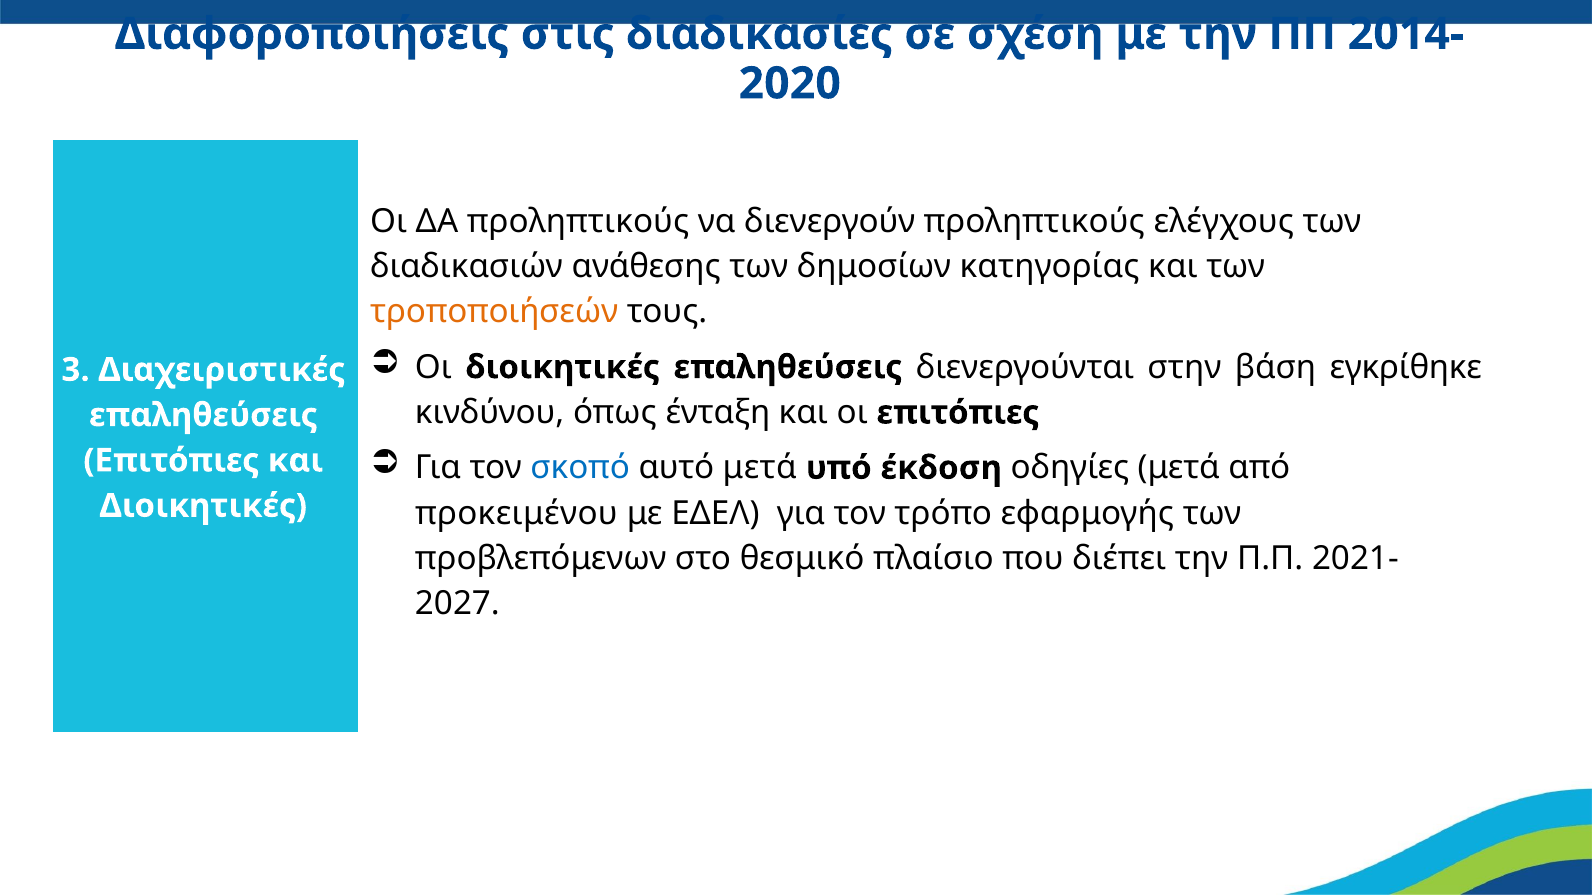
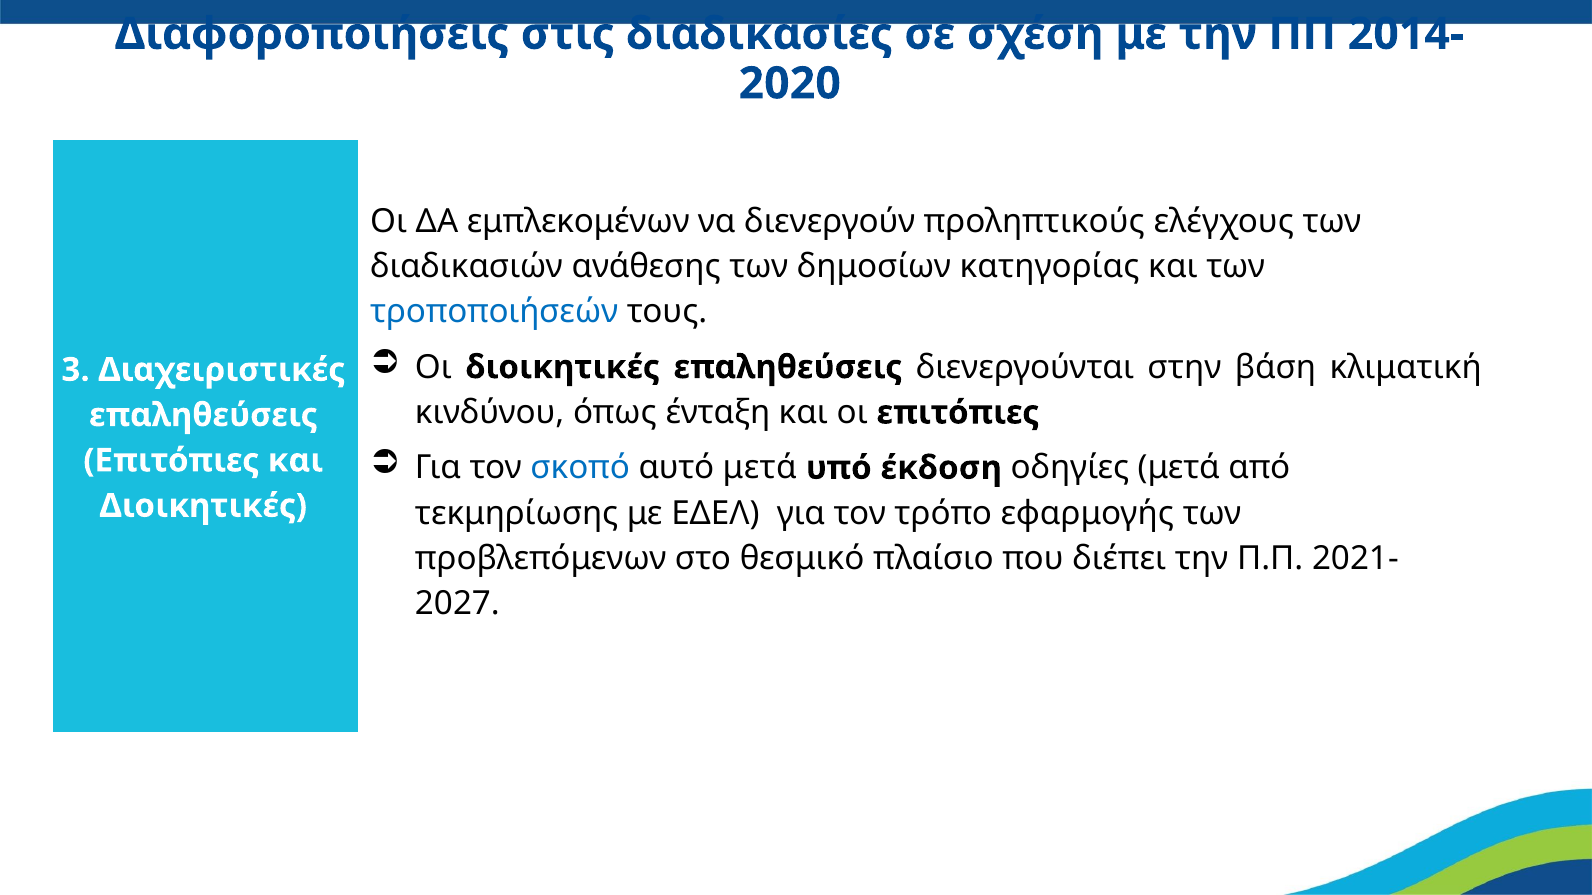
ΔΑ προληπτικούς: προληπτικούς -> εμπλεκομένων
τροποποιήσεών colour: orange -> blue
εγκρίθηκε: εγκρίθηκε -> κλιματική
προκειμένου: προκειμένου -> τεκμηρίωσης
